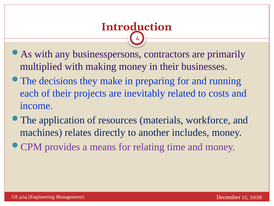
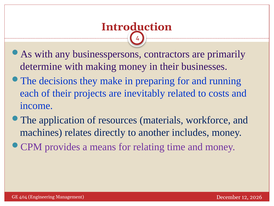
multiplied: multiplied -> determine
